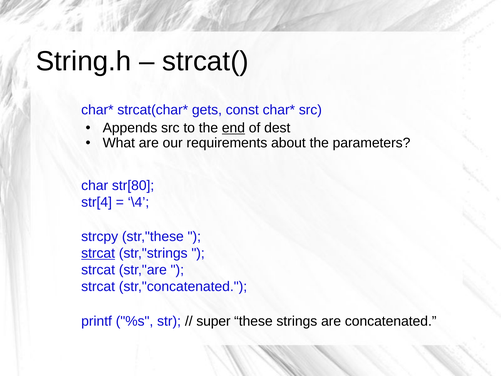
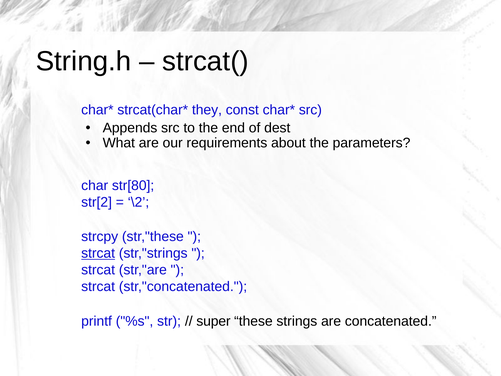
gets: gets -> they
end underline: present -> none
str[4: str[4 -> str[2
\4: \4 -> \2
